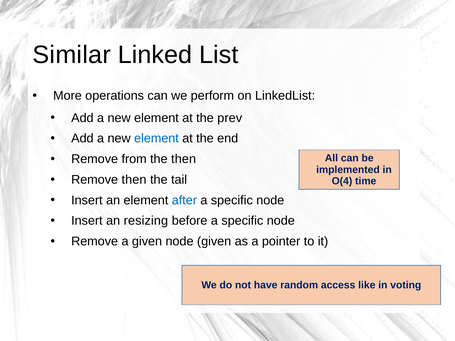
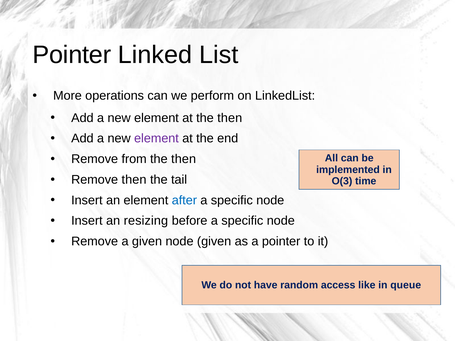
Similar at (72, 55): Similar -> Pointer
at the prev: prev -> then
element at (156, 139) colour: blue -> purple
O(4: O(4 -> O(3
voting: voting -> queue
